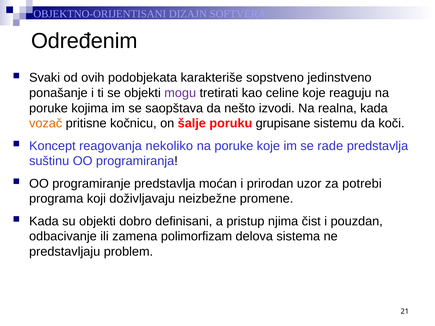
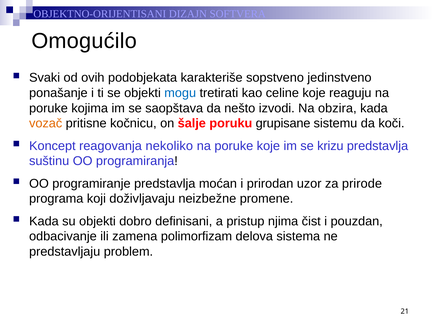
Određenim: Određenim -> Omogućilo
mogu colour: purple -> blue
realna: realna -> obzira
rade: rade -> krizu
potrebi: potrebi -> prirode
